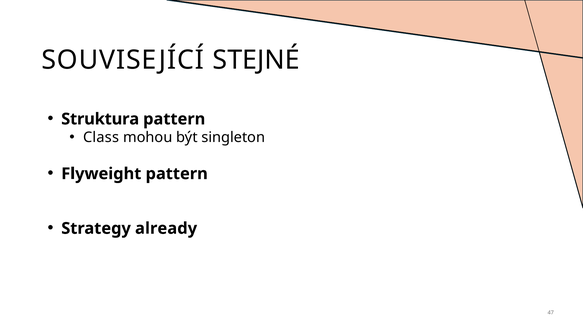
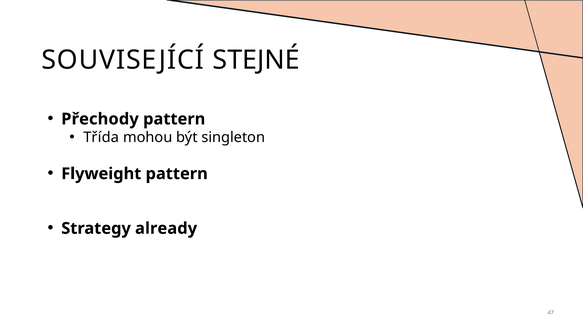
Struktura: Struktura -> Přechody
Class: Class -> Třída
